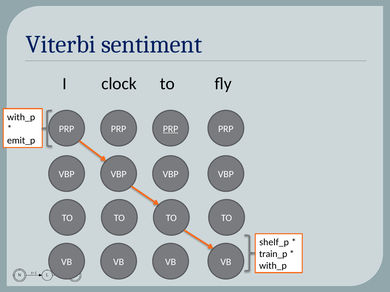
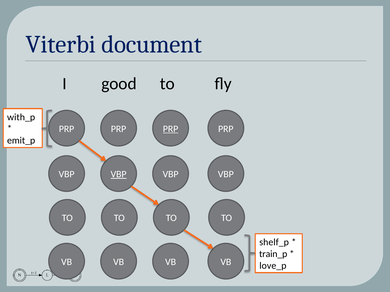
sentiment: sentiment -> document
clock: clock -> good
VBP at (119, 175) underline: none -> present
with_p at (273, 266): with_p -> love_p
